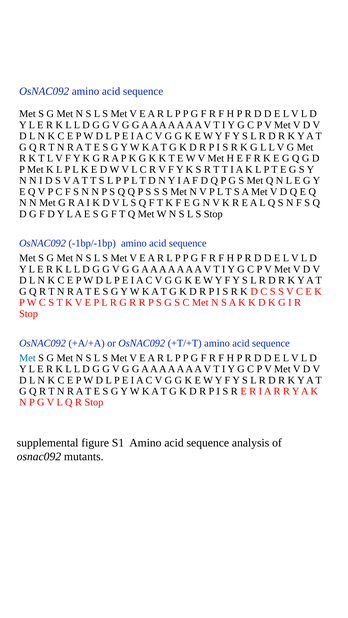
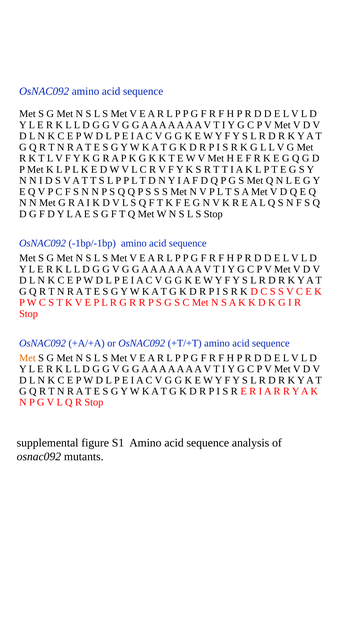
Met at (27, 358) colour: blue -> orange
